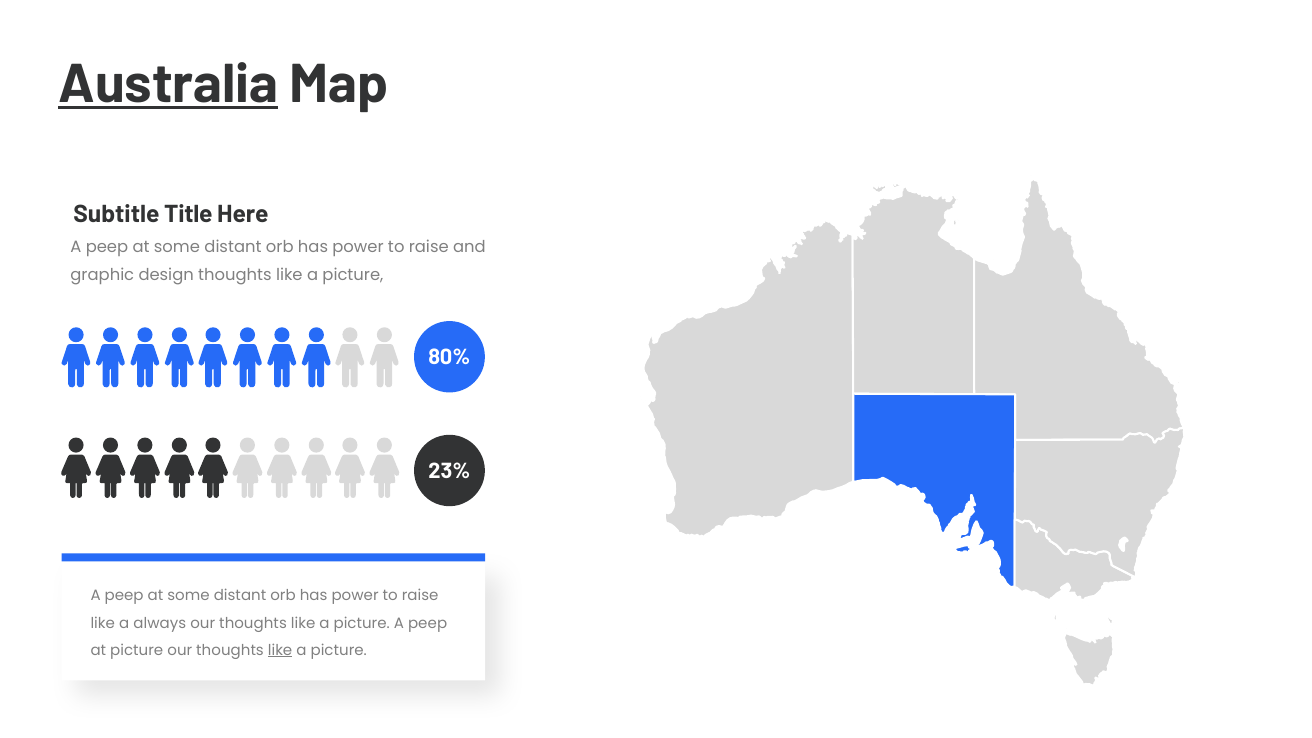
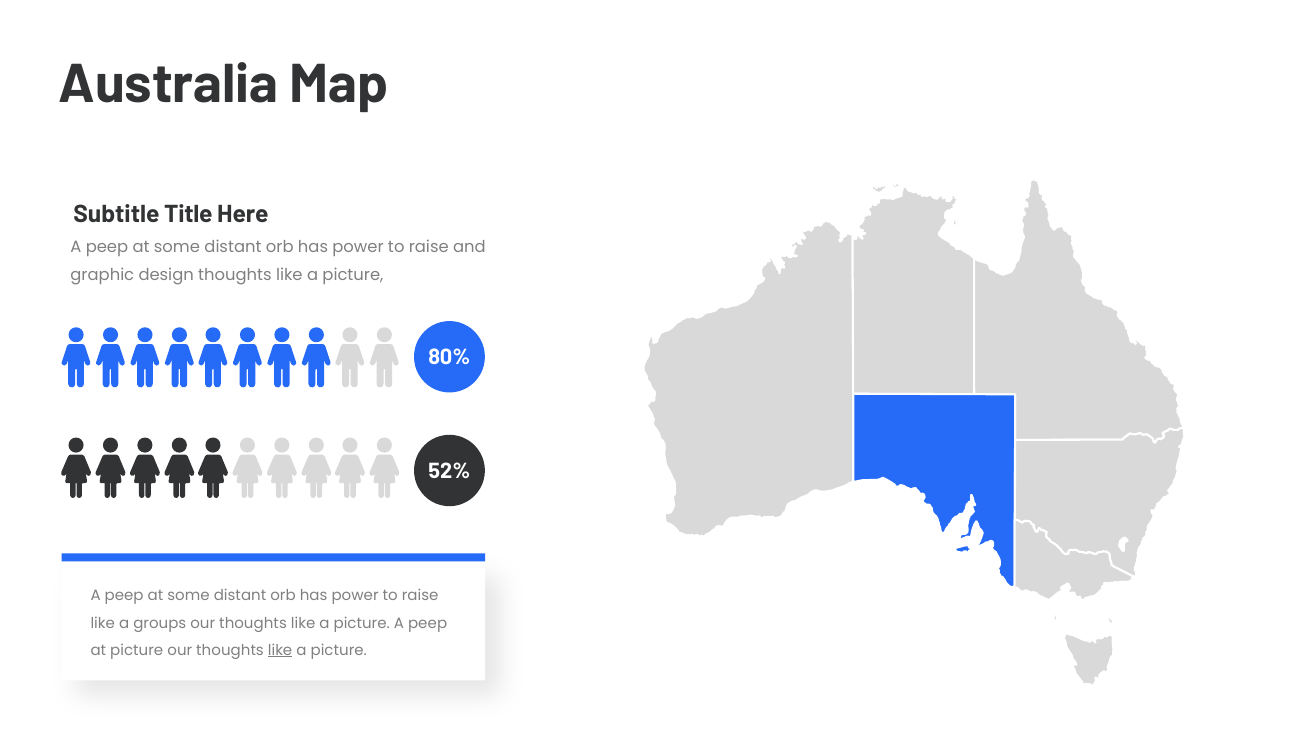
Australia underline: present -> none
23%: 23% -> 52%
always: always -> groups
